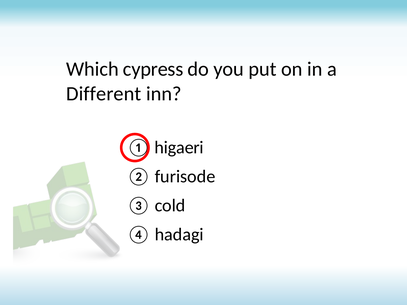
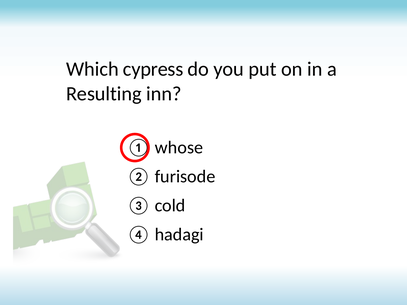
Different: Different -> Resulting
higaeri: higaeri -> whose
